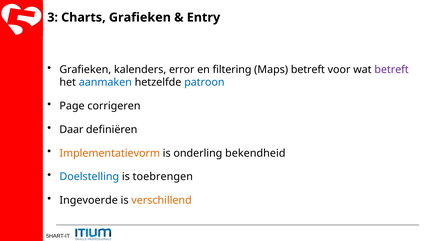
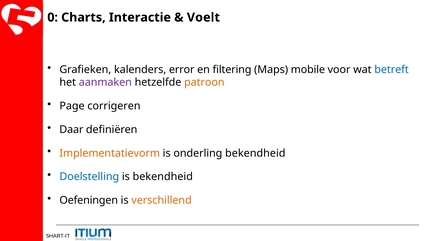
3: 3 -> 0
Charts Grafieken: Grafieken -> Interactie
Entry: Entry -> Voelt
Maps betreft: betreft -> mobile
betreft at (392, 70) colour: purple -> blue
aanmaken colour: blue -> purple
patroon colour: blue -> orange
is toebrengen: toebrengen -> bekendheid
Ingevoerde: Ingevoerde -> Oefeningen
